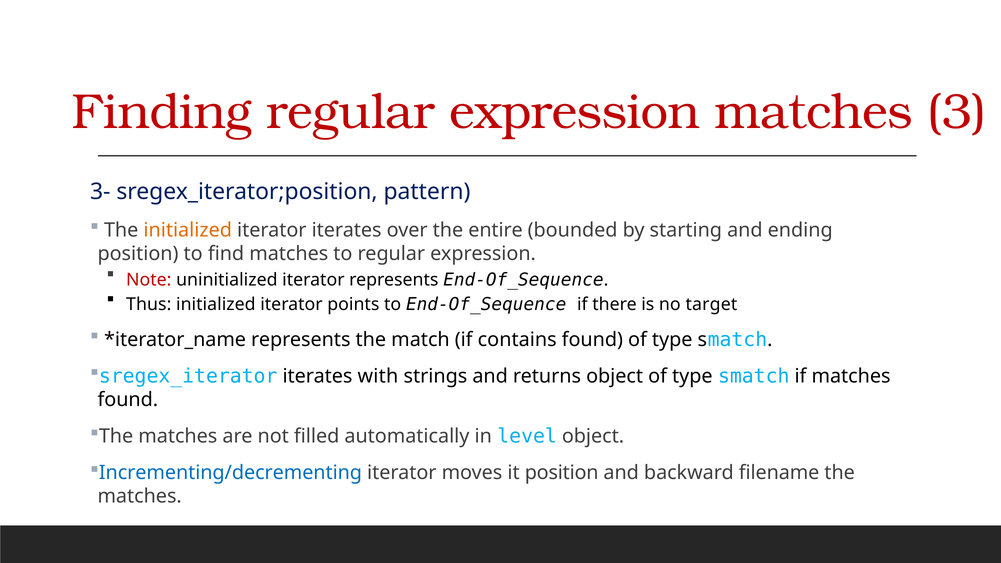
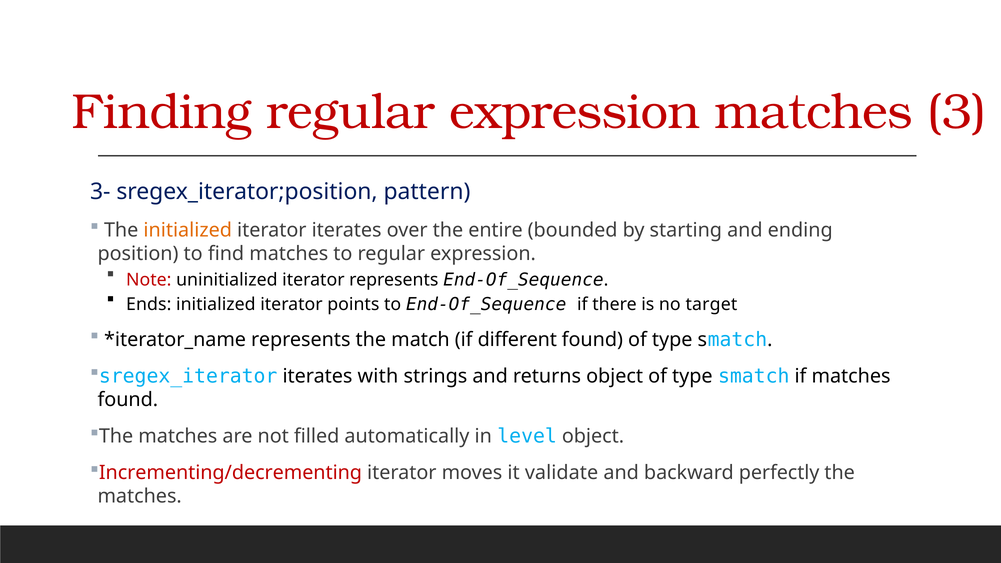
Thus: Thus -> Ends
contains: contains -> different
Incrementing/decrementing colour: blue -> red
it position: position -> validate
filename: filename -> perfectly
